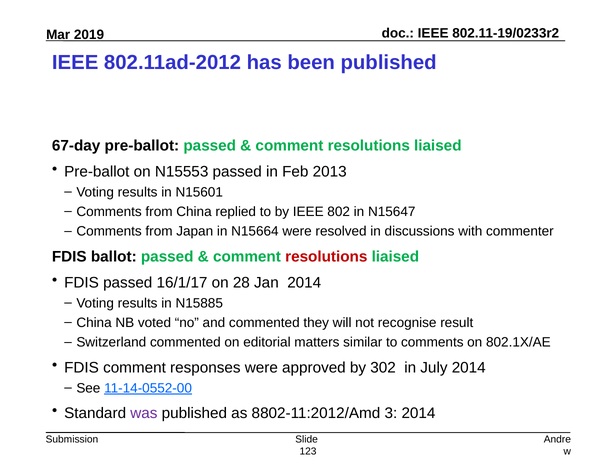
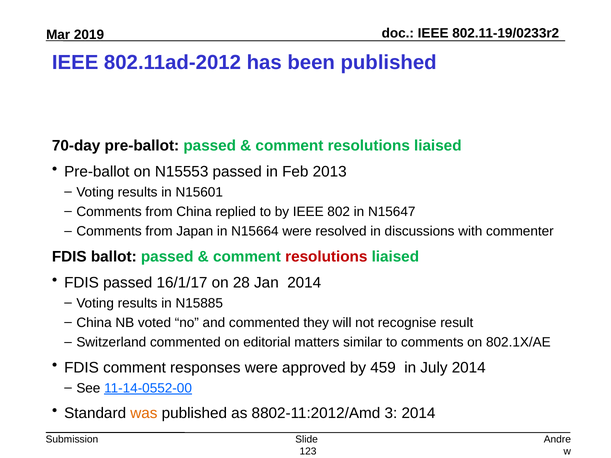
67-day: 67-day -> 70-day
302: 302 -> 459
was colour: purple -> orange
